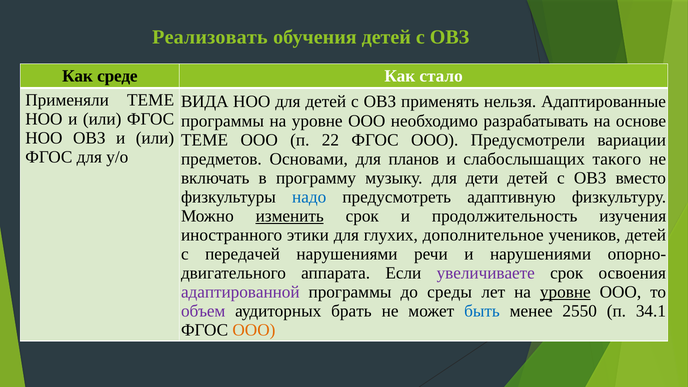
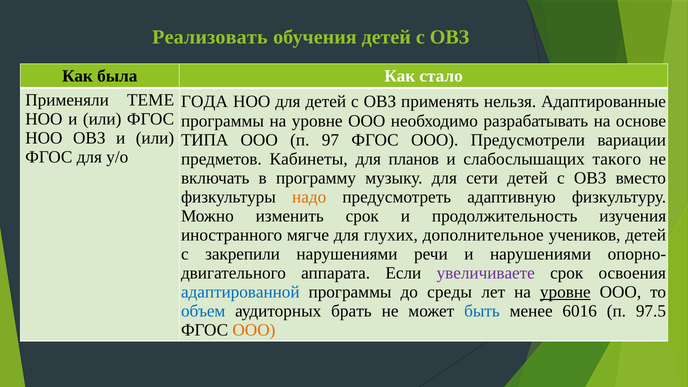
среде: среде -> была
ВИДА: ВИДА -> ГОДА
ТЕМЕ at (205, 140): ТЕМЕ -> ТИПА
22: 22 -> 97
Основами: Основами -> Кабинеты
дети: дети -> сети
надо colour: blue -> orange
изменить underline: present -> none
этики: этики -> мягче
передачей: передачей -> закрепили
адаптированной colour: purple -> blue
объем colour: purple -> blue
2550: 2550 -> 6016
34.1: 34.1 -> 97.5
